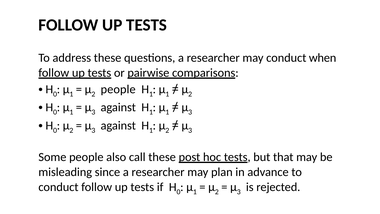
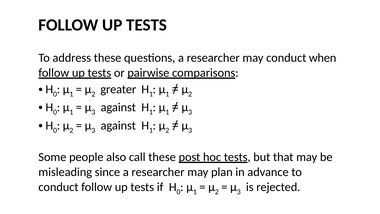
people at (118, 89): people -> greater
